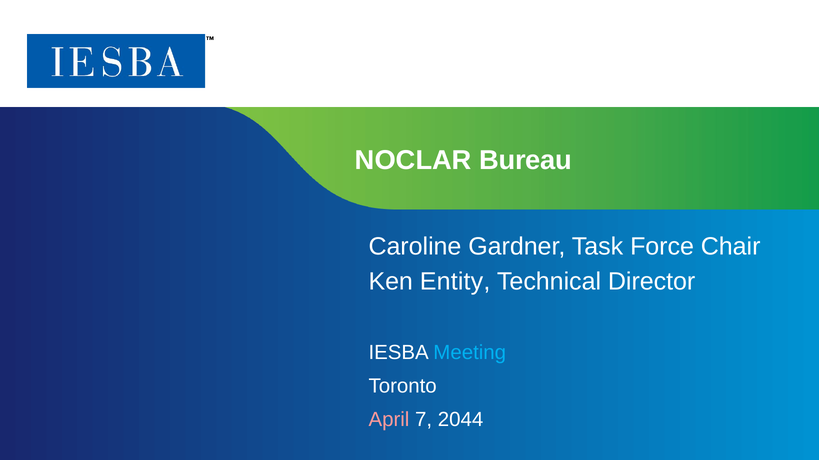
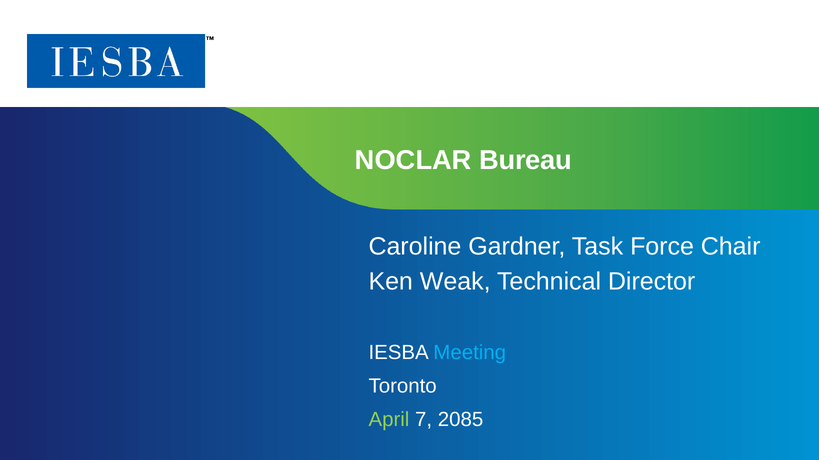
Entity: Entity -> Weak
April colour: pink -> light green
2044: 2044 -> 2085
